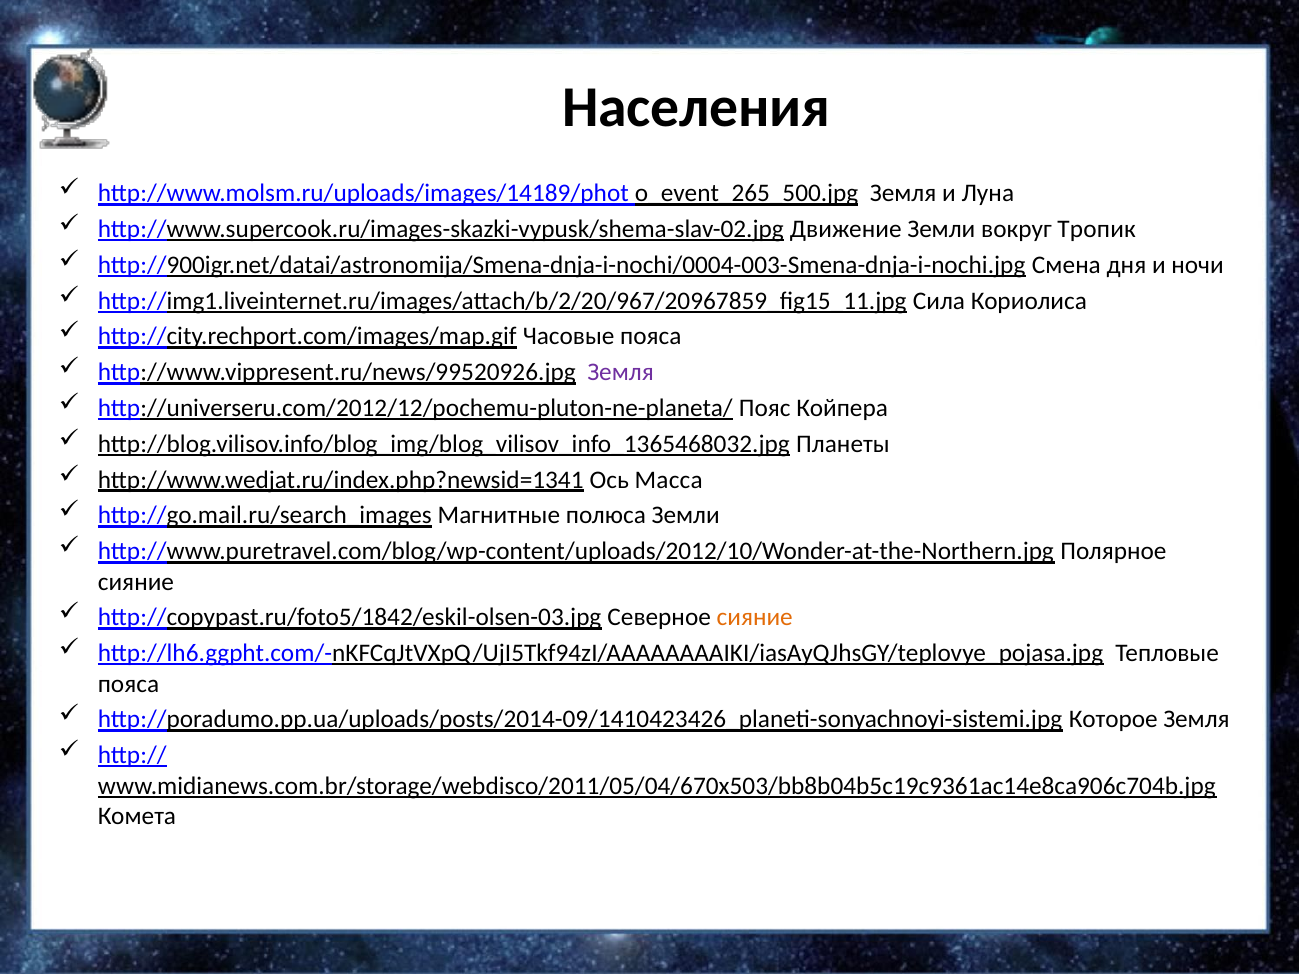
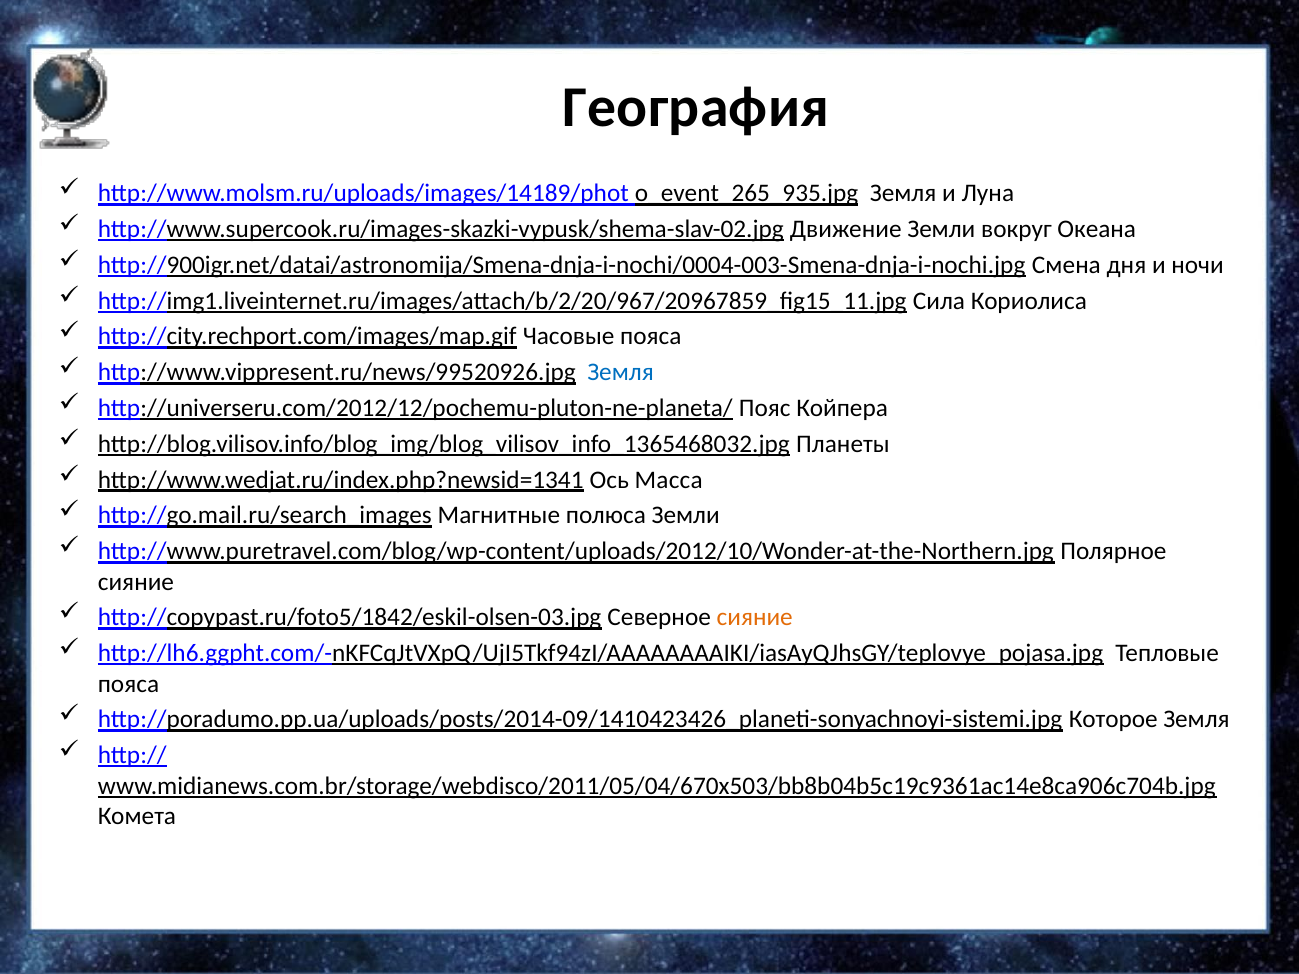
Населения: Населения -> География
o_event_265_500.jpg: o_event_265_500.jpg -> o_event_265_935.jpg
Тропик: Тропик -> Океана
Земля at (621, 372) colour: purple -> blue
